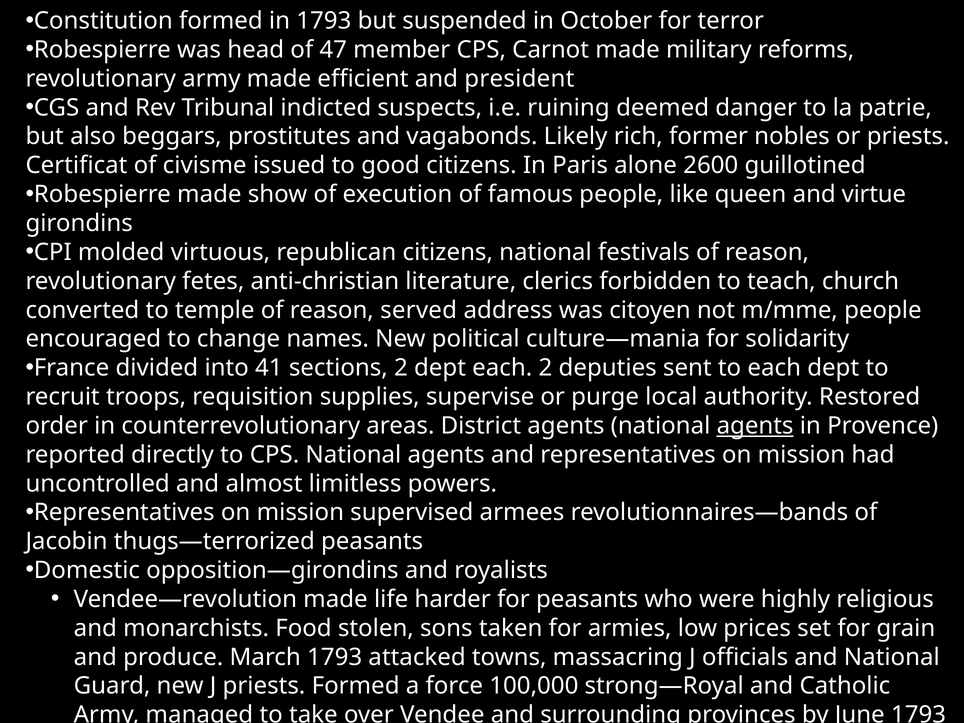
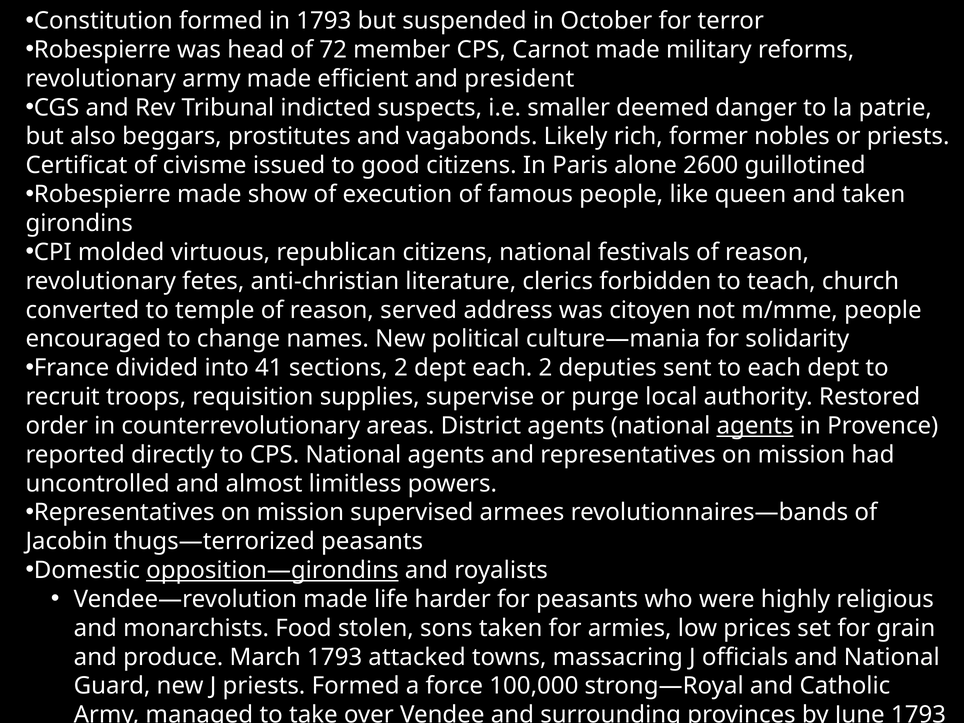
47: 47 -> 72
ruining: ruining -> smaller
and virtue: virtue -> taken
opposition—girondins underline: none -> present
